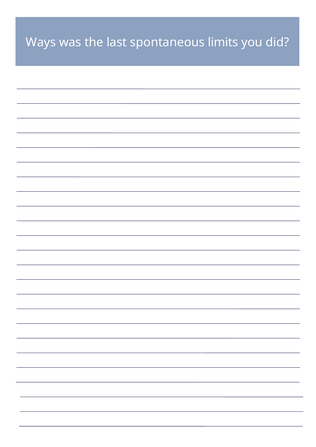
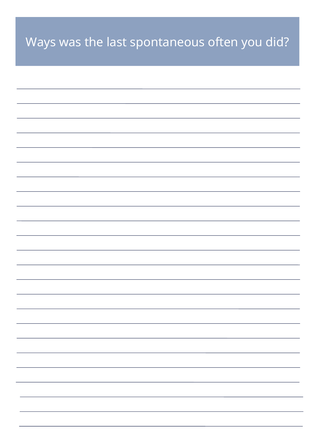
limits: limits -> often
